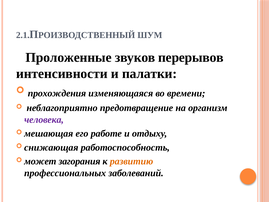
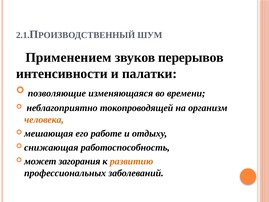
Проложенные: Проложенные -> Применением
прохождения: прохождения -> позволяющие
предотвращение: предотвращение -> токопроводящей
человека colour: purple -> orange
